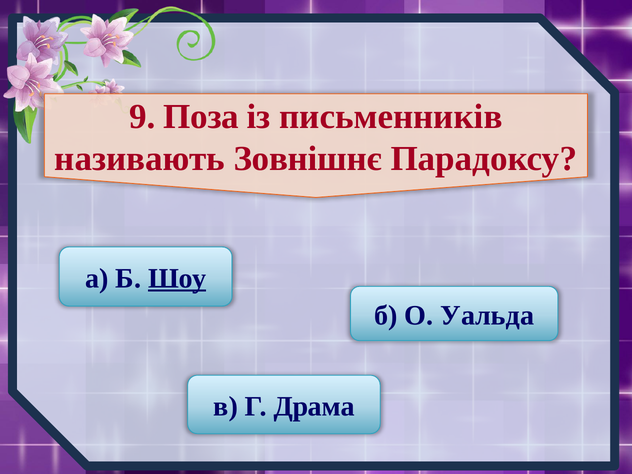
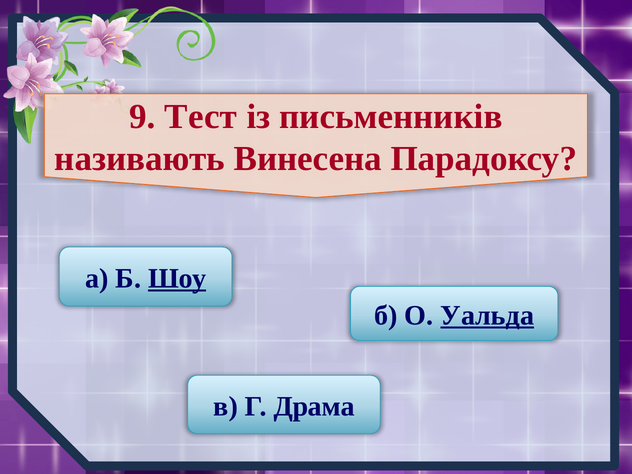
Поза: Поза -> Тест
Зовнішнє: Зовнішнє -> Винесена
Уальда underline: none -> present
